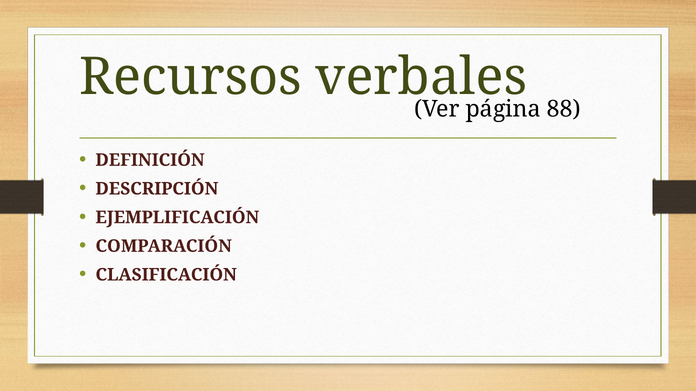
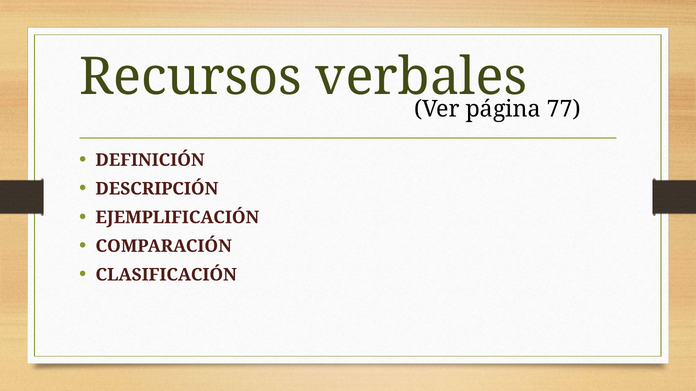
88: 88 -> 77
